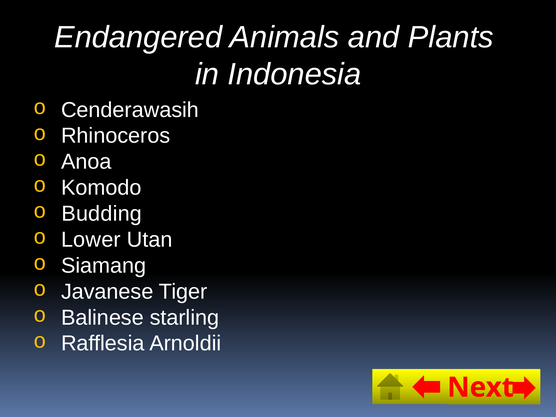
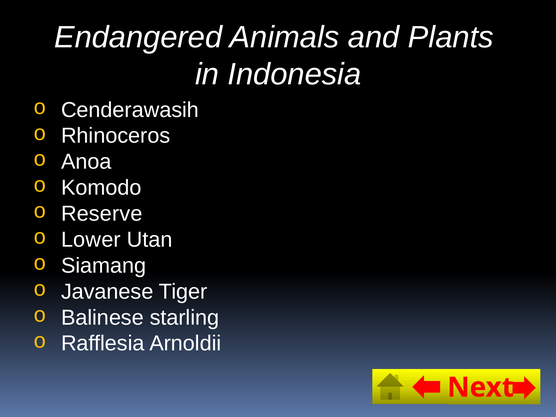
Budding: Budding -> Reserve
